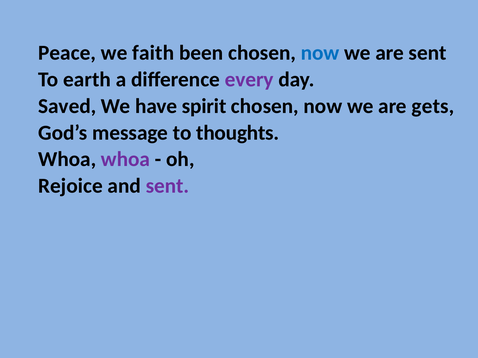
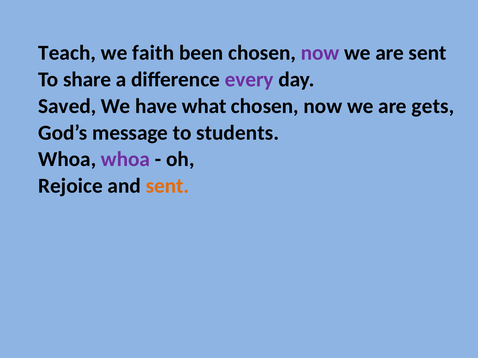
Peace: Peace -> Teach
now at (320, 53) colour: blue -> purple
earth: earth -> share
spirit: spirit -> what
thoughts: thoughts -> students
sent at (167, 186) colour: purple -> orange
